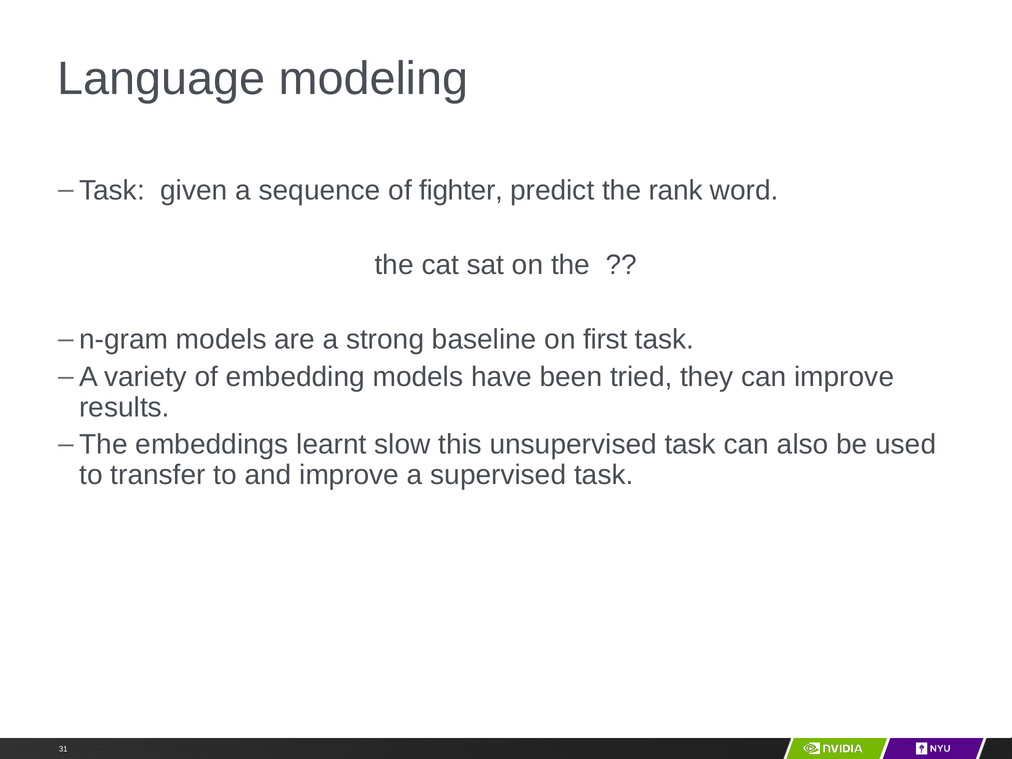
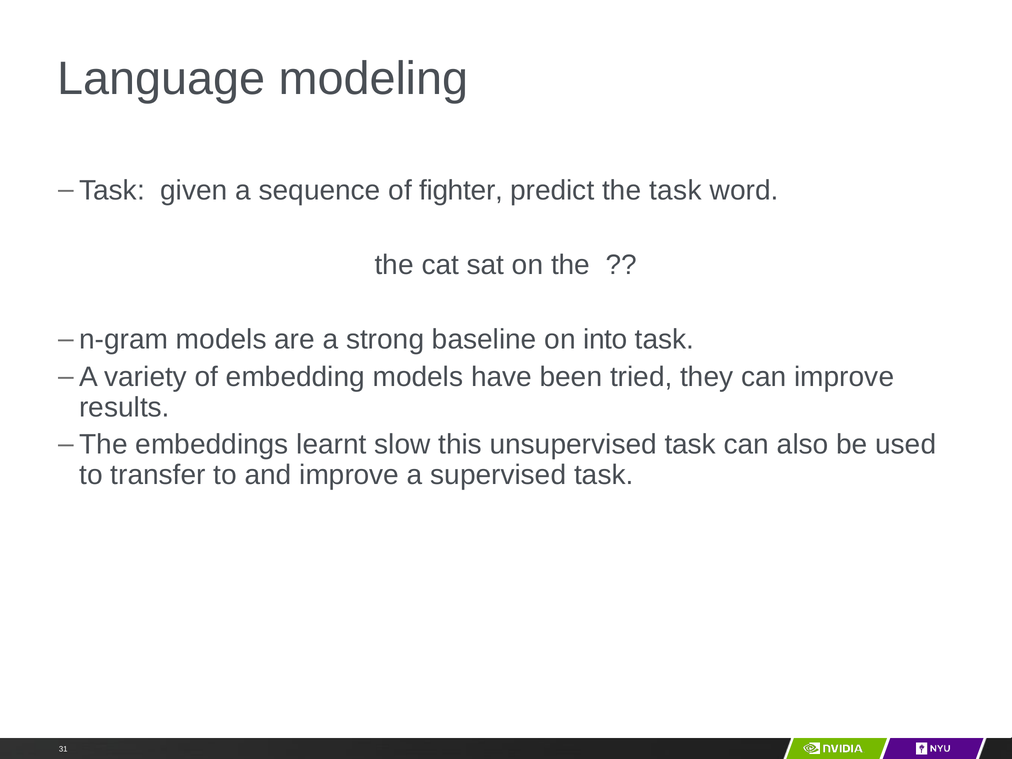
the rank: rank -> task
first: first -> into
